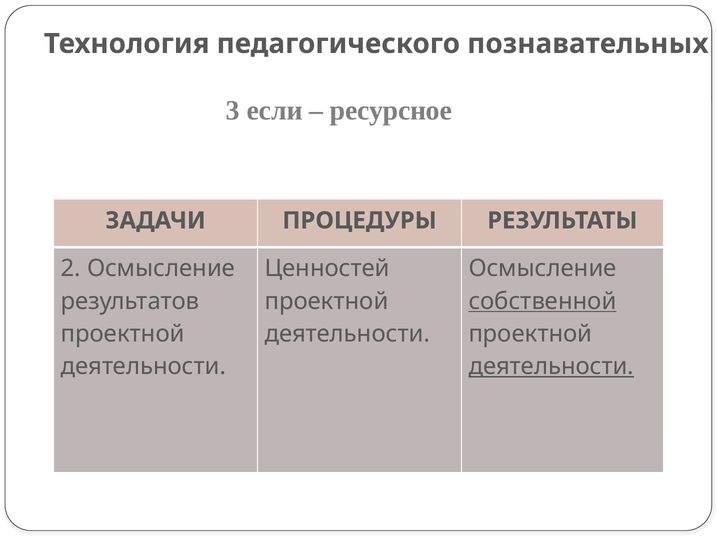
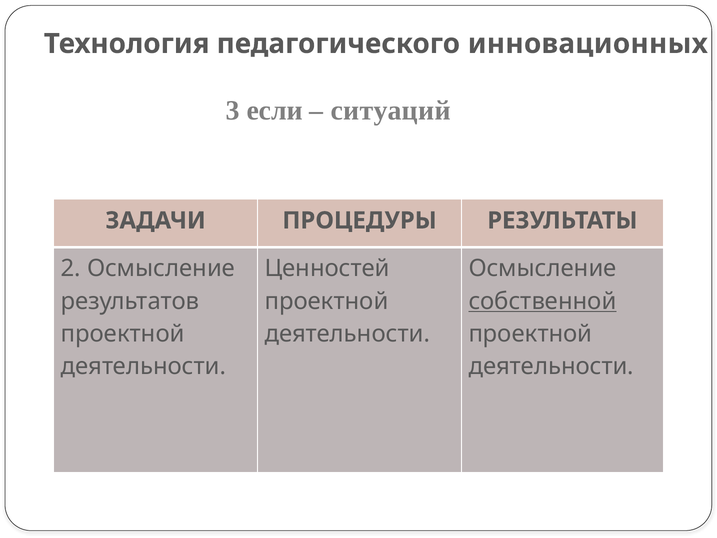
познавательных: познавательных -> инновационных
ресурсное: ресурсное -> ситуаций
деятельности at (551, 366) underline: present -> none
